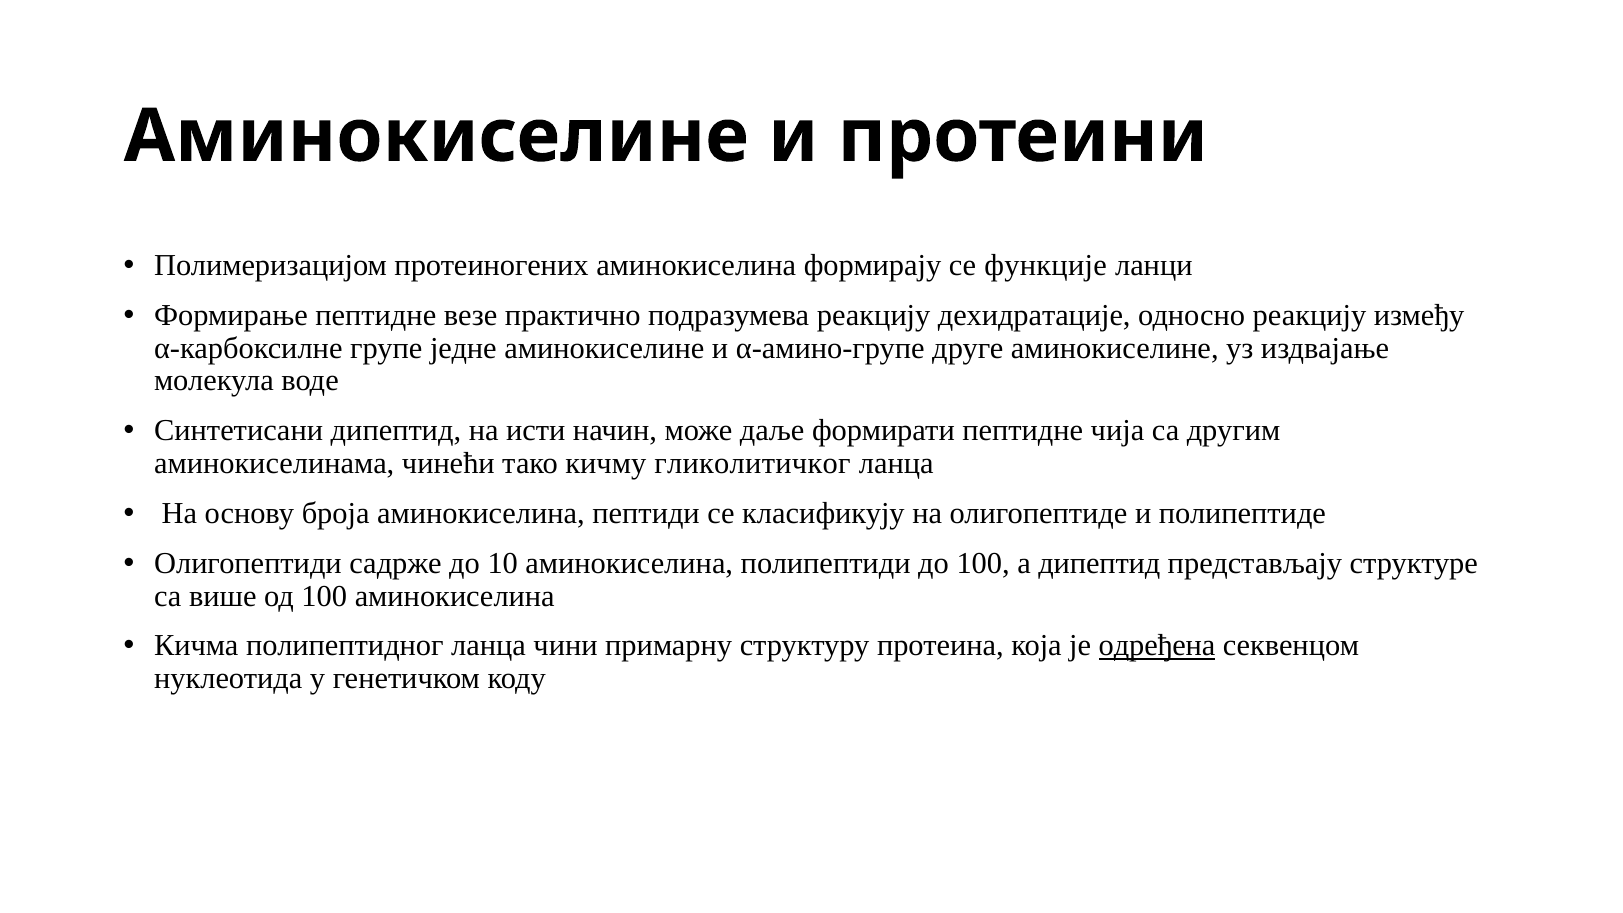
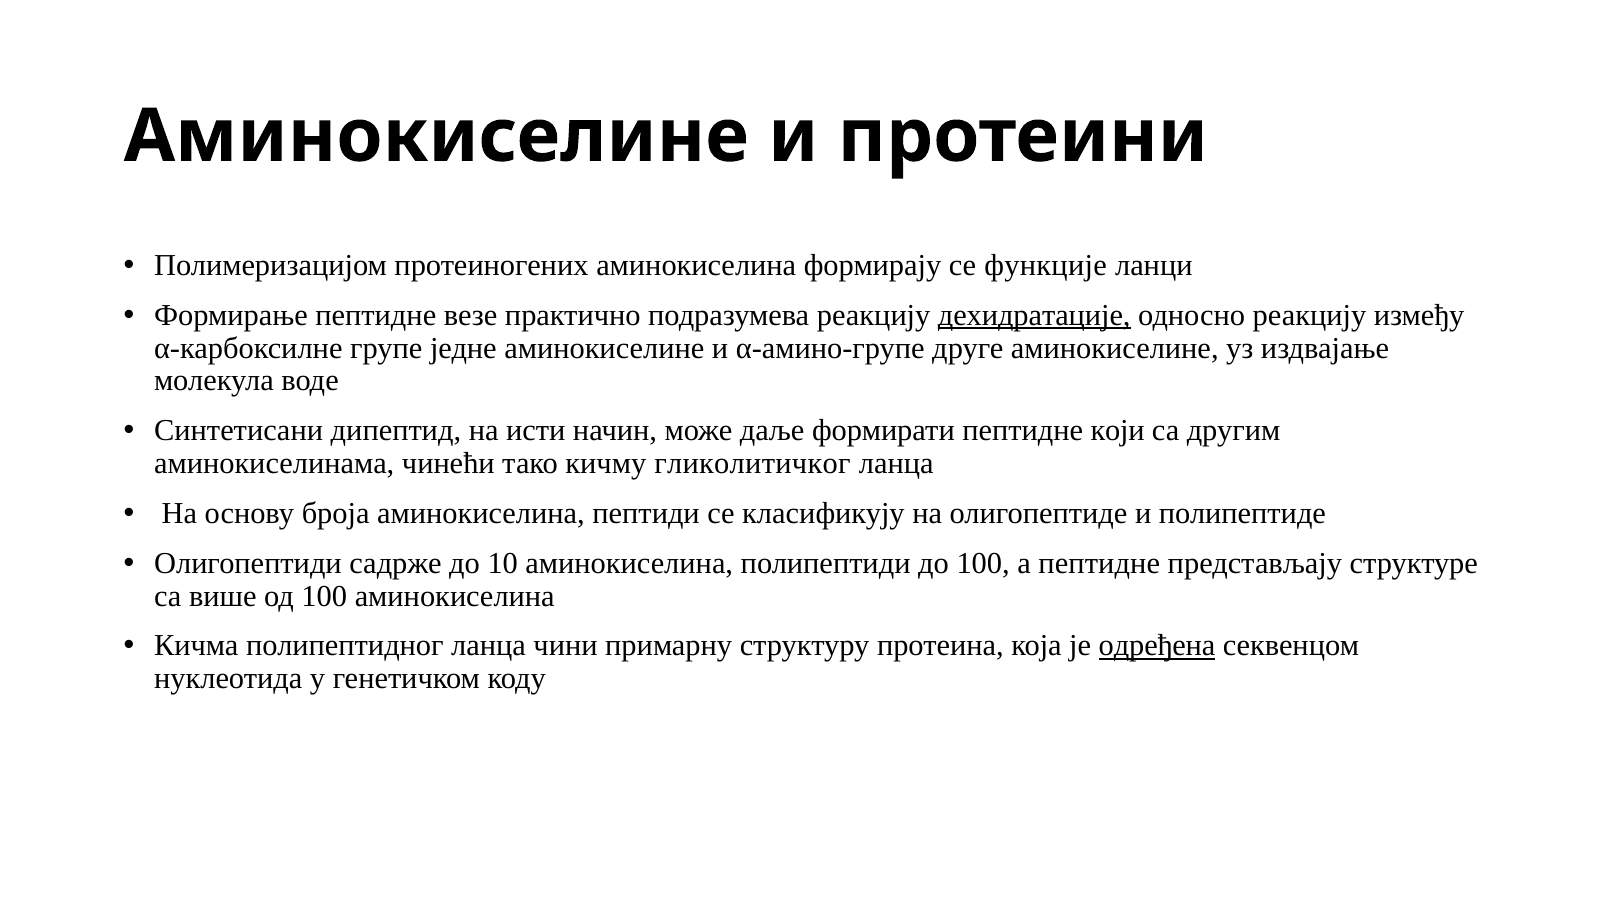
дехидратације underline: none -> present
чија: чија -> који
а дипептид: дипептид -> пептидне
